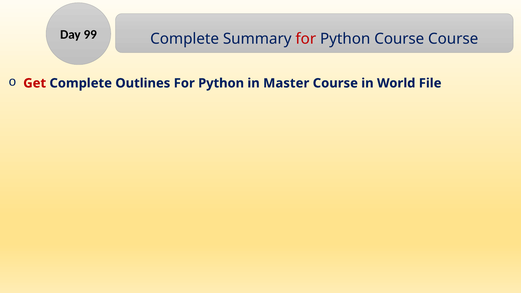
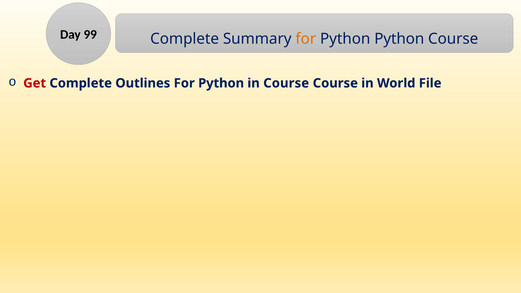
for at (306, 39) colour: red -> orange
Python Course: Course -> Python
in Master: Master -> Course
